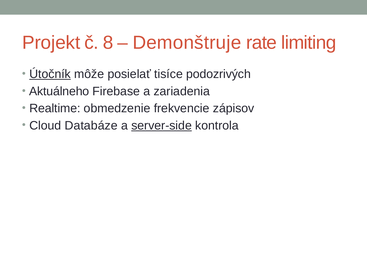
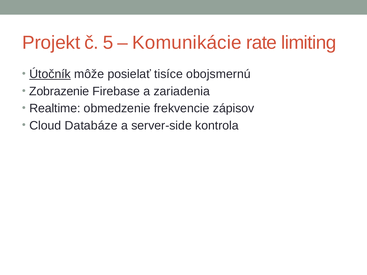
8: 8 -> 5
Demonštruje: Demonštruje -> Komunikácie
podozrivých: podozrivých -> obojsmernú
Aktuálneho: Aktuálneho -> Zobrazenie
server-side underline: present -> none
